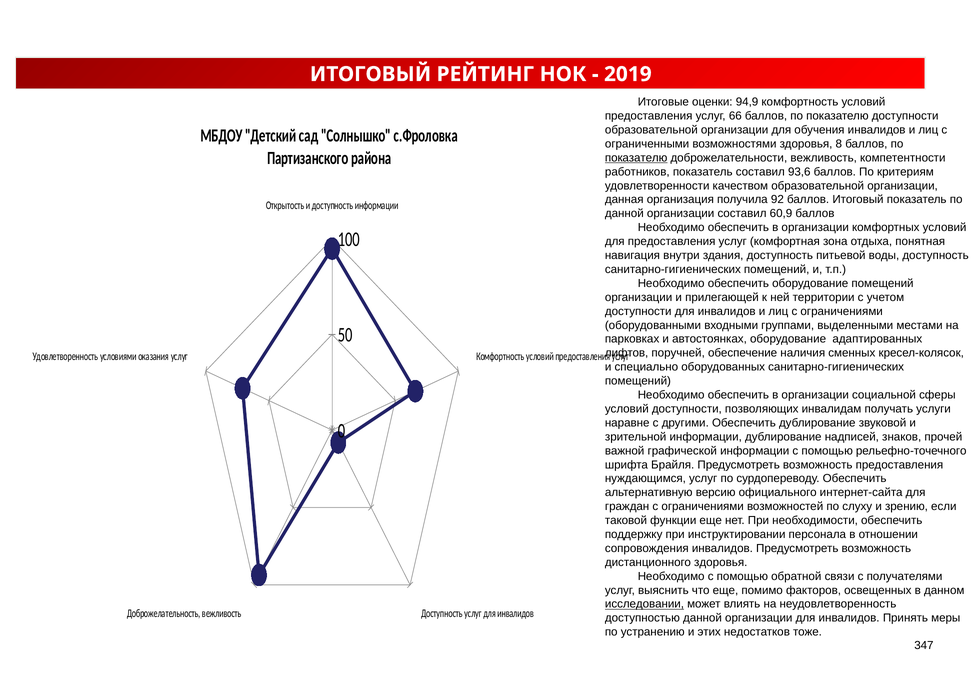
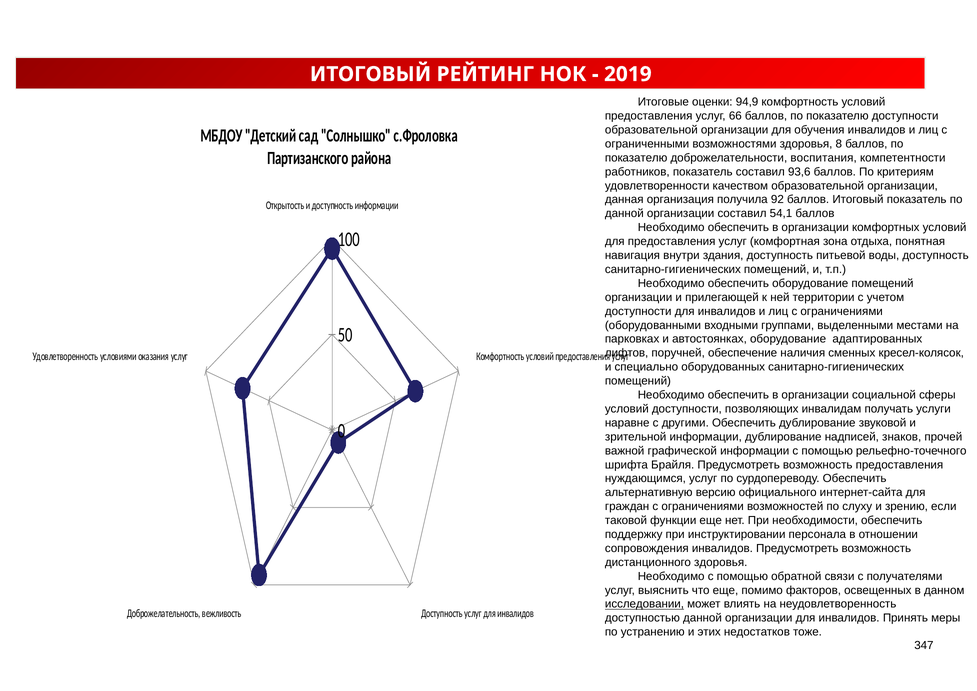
показателю at (636, 158) underline: present -> none
доброжелательности вежливость: вежливость -> воспитания
60,9: 60,9 -> 54,1
